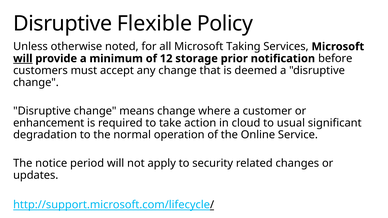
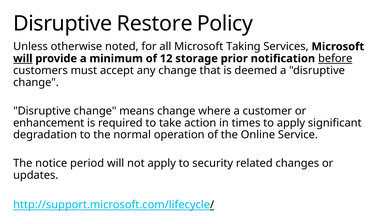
Flexible: Flexible -> Restore
before underline: none -> present
cloud: cloud -> times
to usual: usual -> apply
